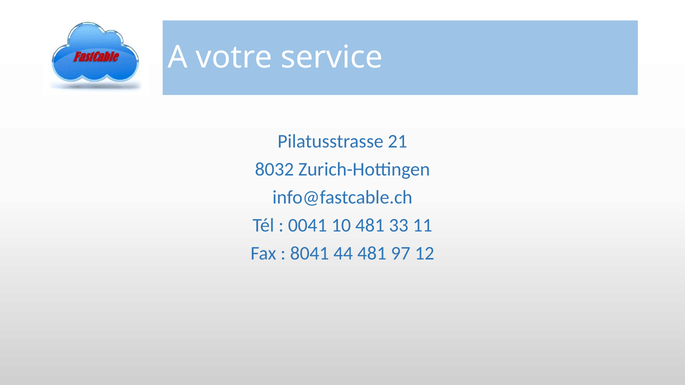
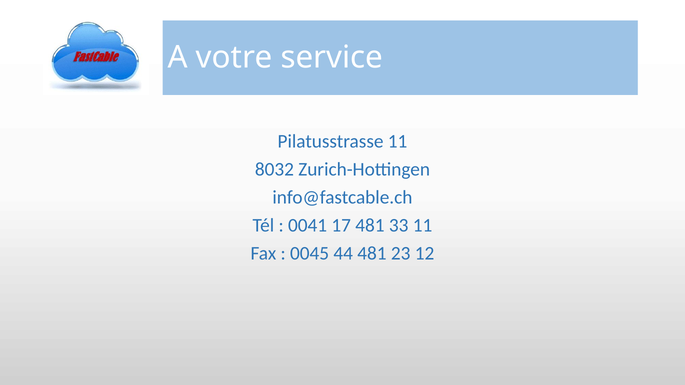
Pilatusstrasse 21: 21 -> 11
10: 10 -> 17
8041: 8041 -> 0045
97: 97 -> 23
